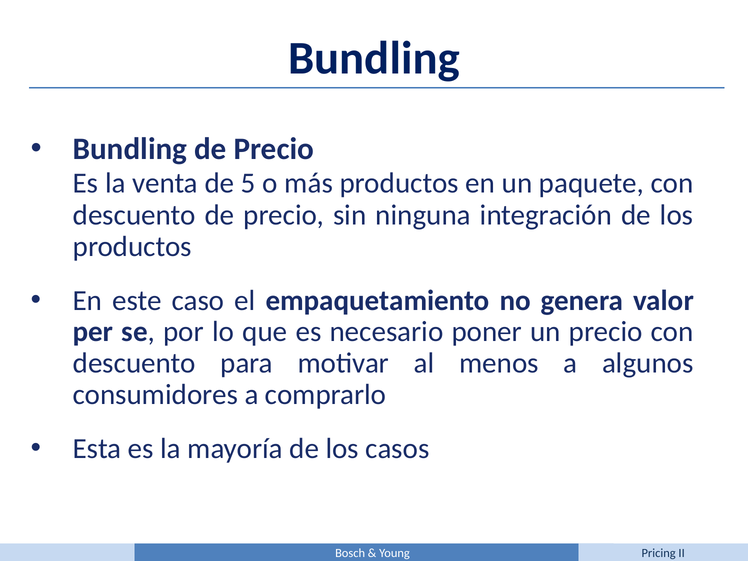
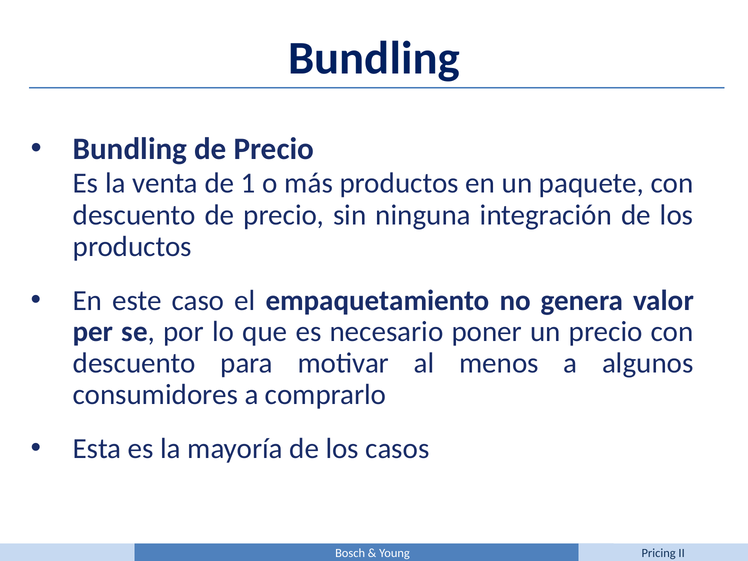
5: 5 -> 1
